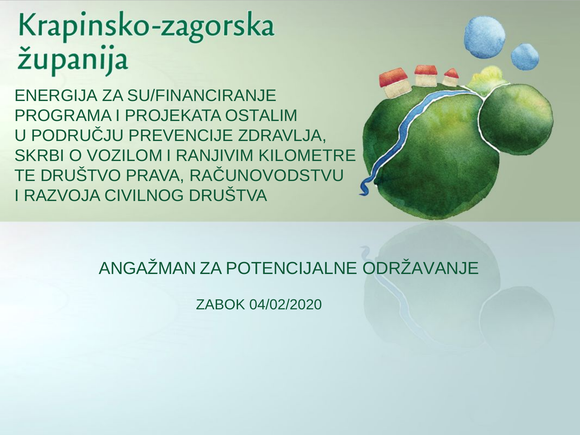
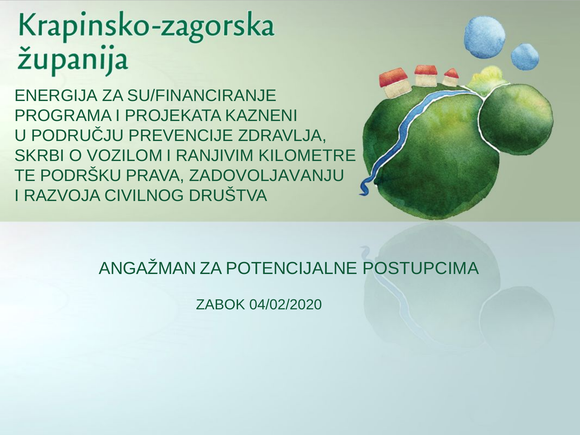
OSTALIM: OSTALIM -> KAZNENI
DRUŠTVO: DRUŠTVO -> PODRŠKU
RAČUNOVODSTVU: RAČUNOVODSTVU -> ZADOVOLJAVANJU
ODRŽAVANJE: ODRŽAVANJE -> POSTUPCIMA
